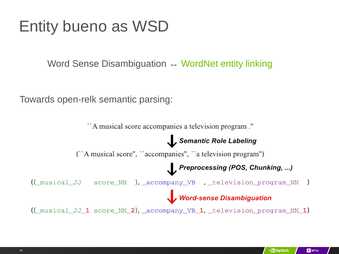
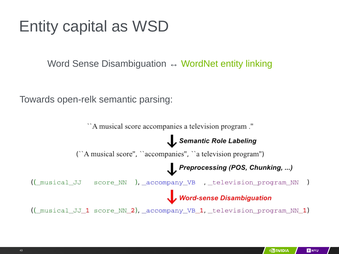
bueno: bueno -> capital
